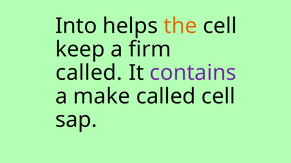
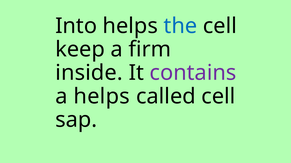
the colour: orange -> blue
called at (89, 73): called -> inside
a make: make -> helps
